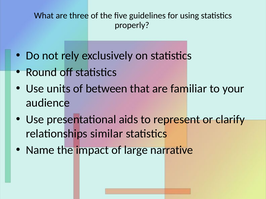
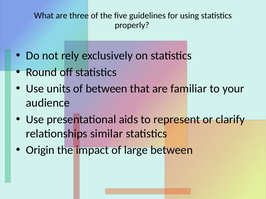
Name: Name -> Origin
large narrative: narrative -> between
